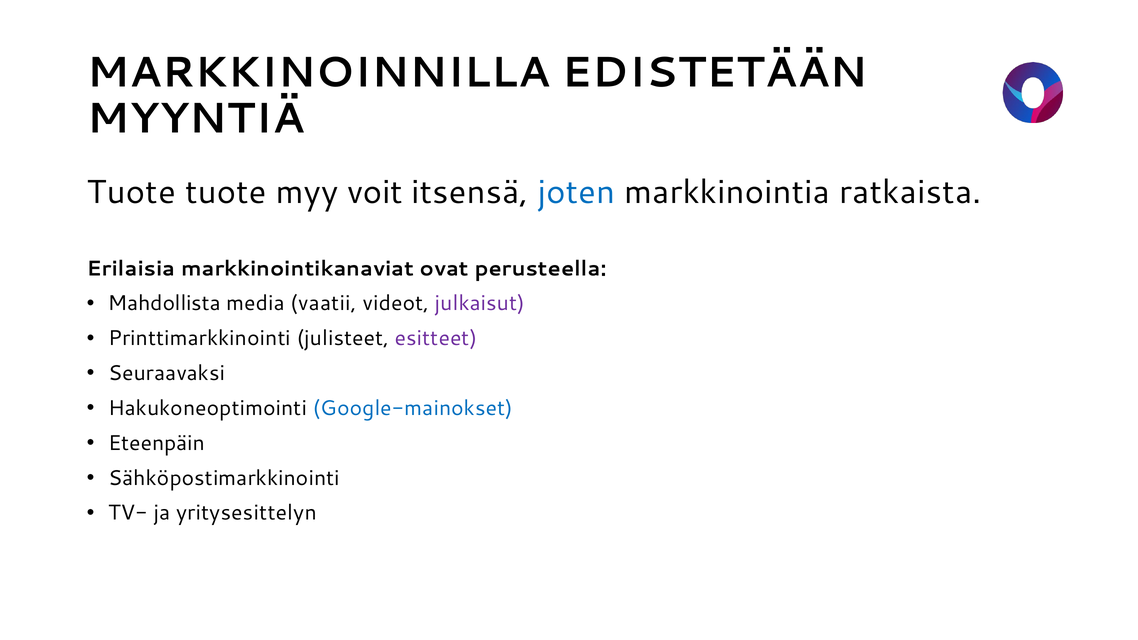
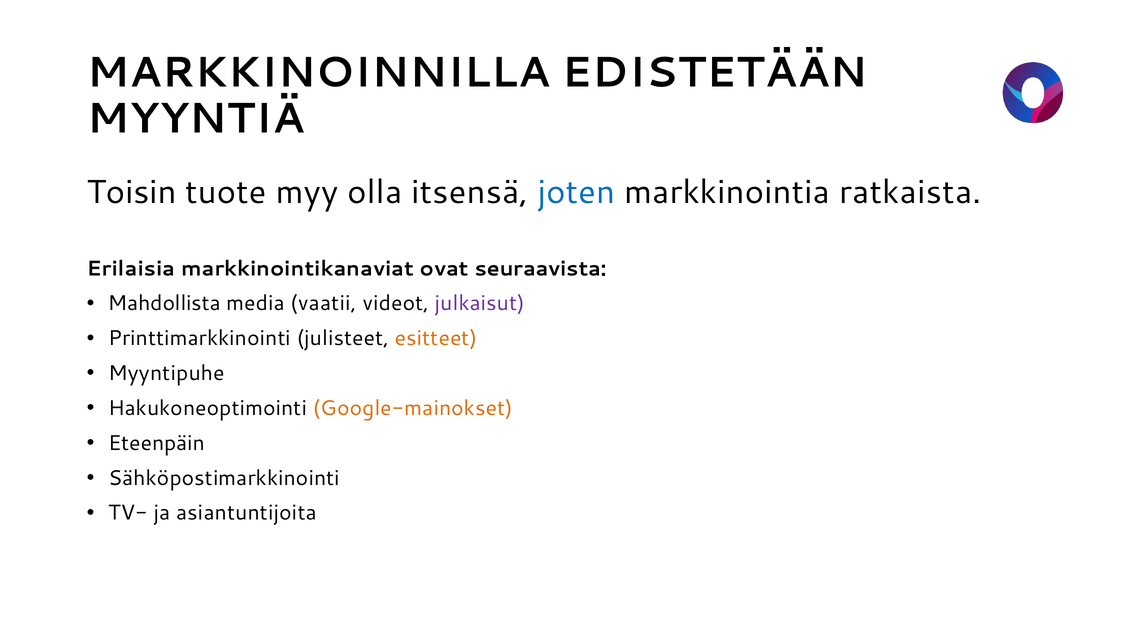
Tuote at (131, 192): Tuote -> Toisin
voit: voit -> olla
perusteella: perusteella -> seuraavista
esitteet colour: purple -> orange
Seuraavaksi: Seuraavaksi -> Myyntipuhe
Google-mainokset colour: blue -> orange
yritysesittelyn: yritysesittelyn -> asiantuntijoita
